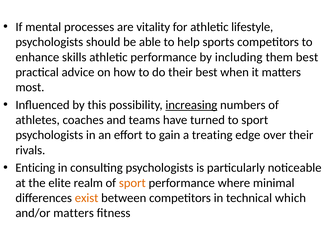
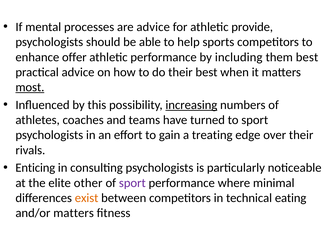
are vitality: vitality -> advice
lifestyle: lifestyle -> provide
skills: skills -> offer
most underline: none -> present
realm: realm -> other
sport at (132, 183) colour: orange -> purple
which: which -> eating
